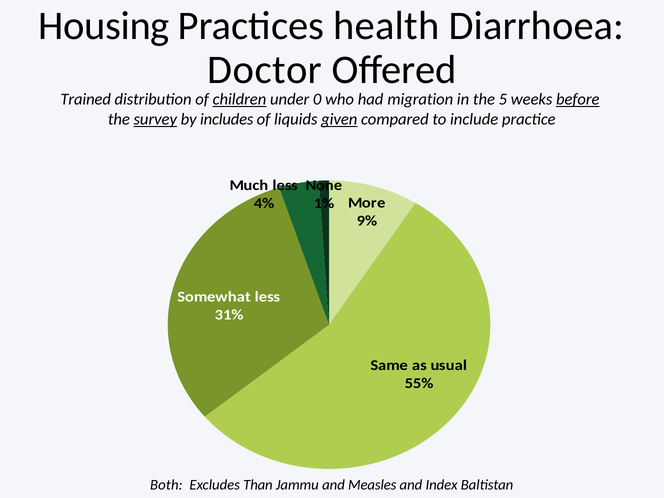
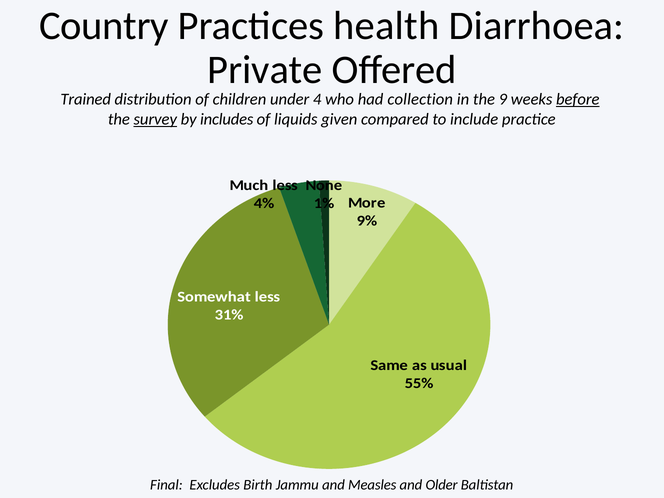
Housing: Housing -> Country
Doctor: Doctor -> Private
children underline: present -> none
0: 0 -> 4
migration: migration -> collection
5: 5 -> 9
given underline: present -> none
Both: Both -> Final
Than: Than -> Birth
Index: Index -> Older
